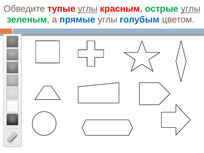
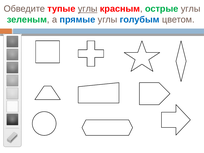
углы at (191, 9) underline: present -> none
